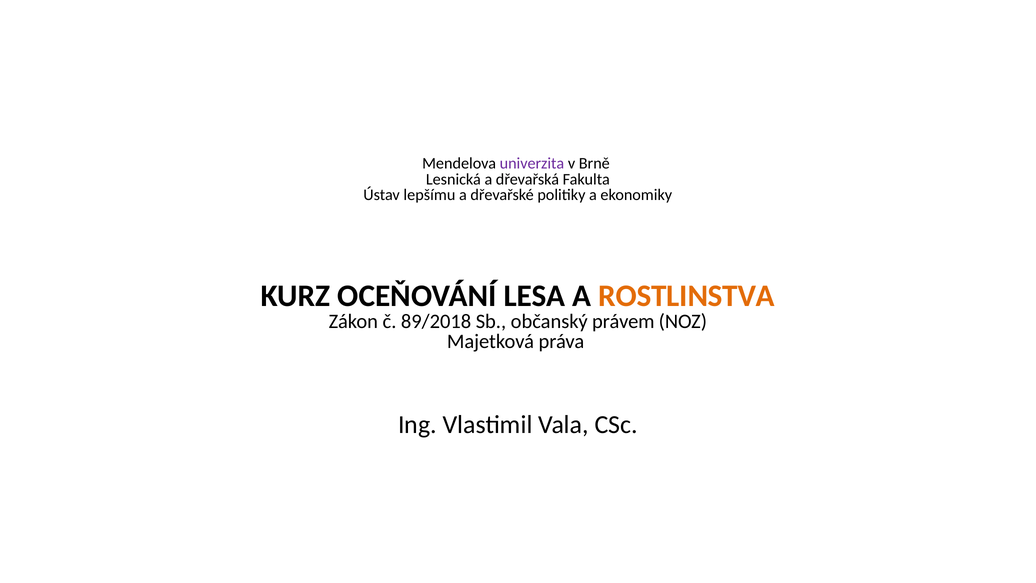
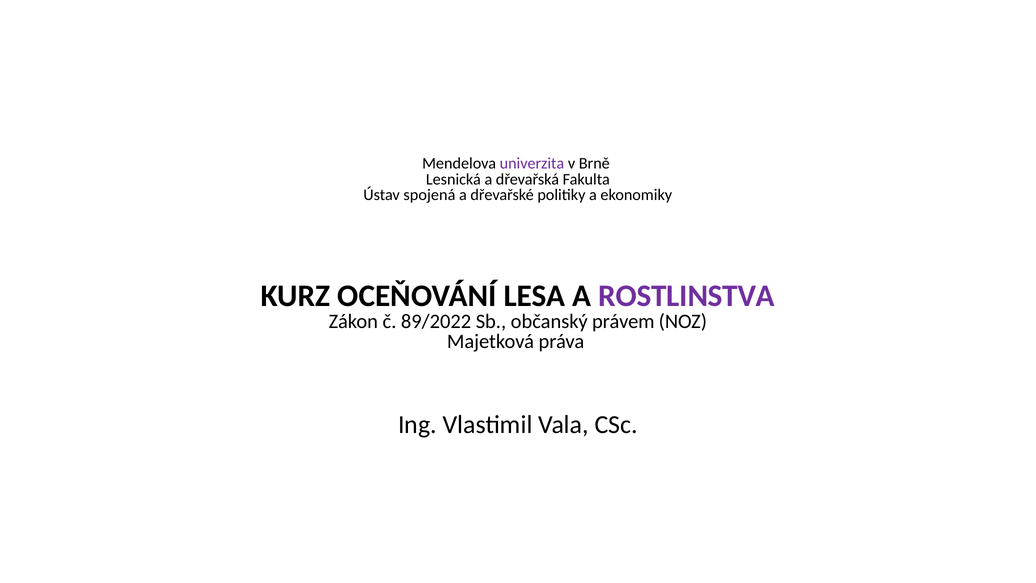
lepšímu: lepšímu -> spojená
ROSTLINSTVA colour: orange -> purple
89/2018: 89/2018 -> 89/2022
